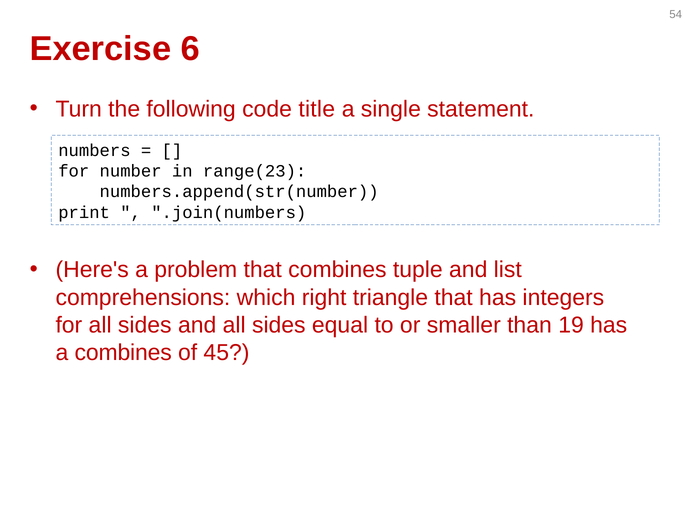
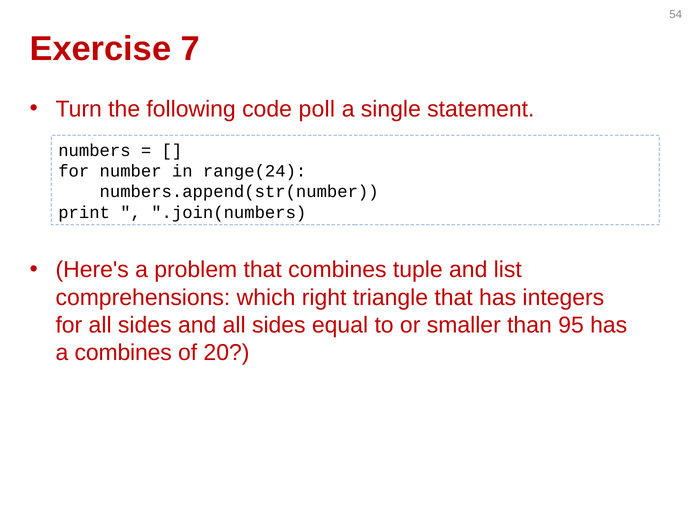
6: 6 -> 7
title: title -> poll
range(23: range(23 -> range(24
19: 19 -> 95
45: 45 -> 20
